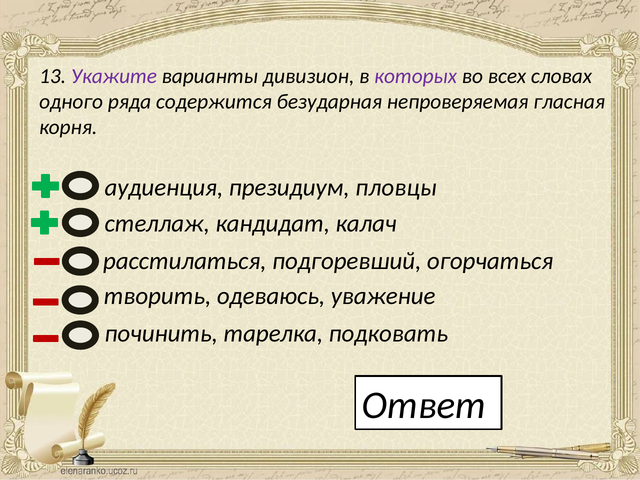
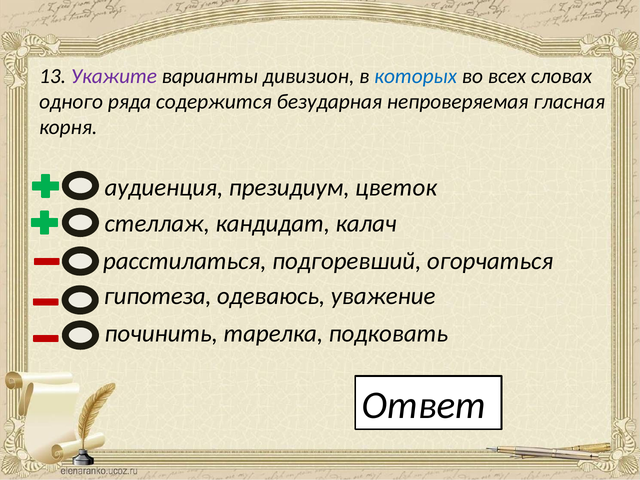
которых colour: purple -> blue
пловцы: пловцы -> цветок
творить: творить -> гипотеза
